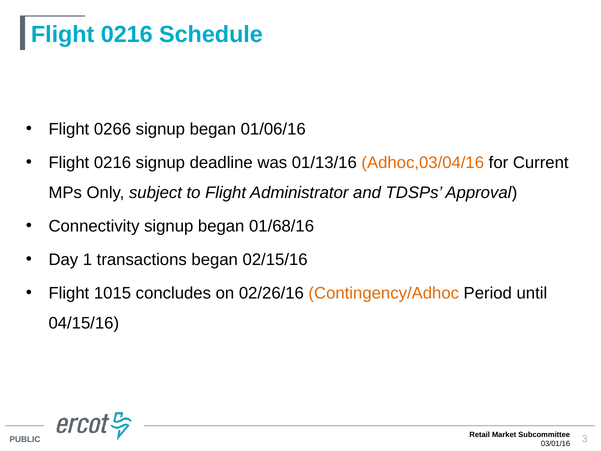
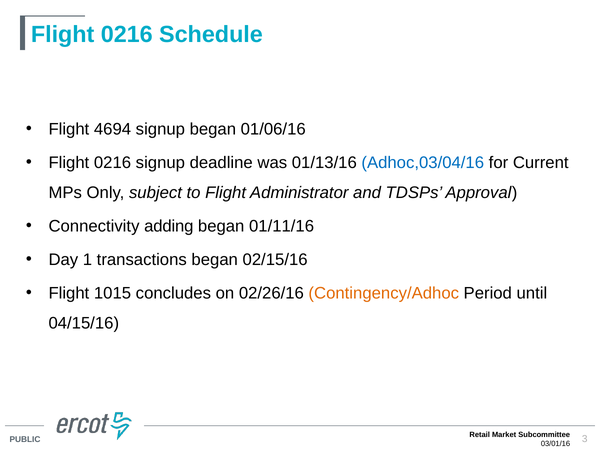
0266: 0266 -> 4694
Adhoc,03/04/16 colour: orange -> blue
Connectivity signup: signup -> adding
01/68/16: 01/68/16 -> 01/11/16
